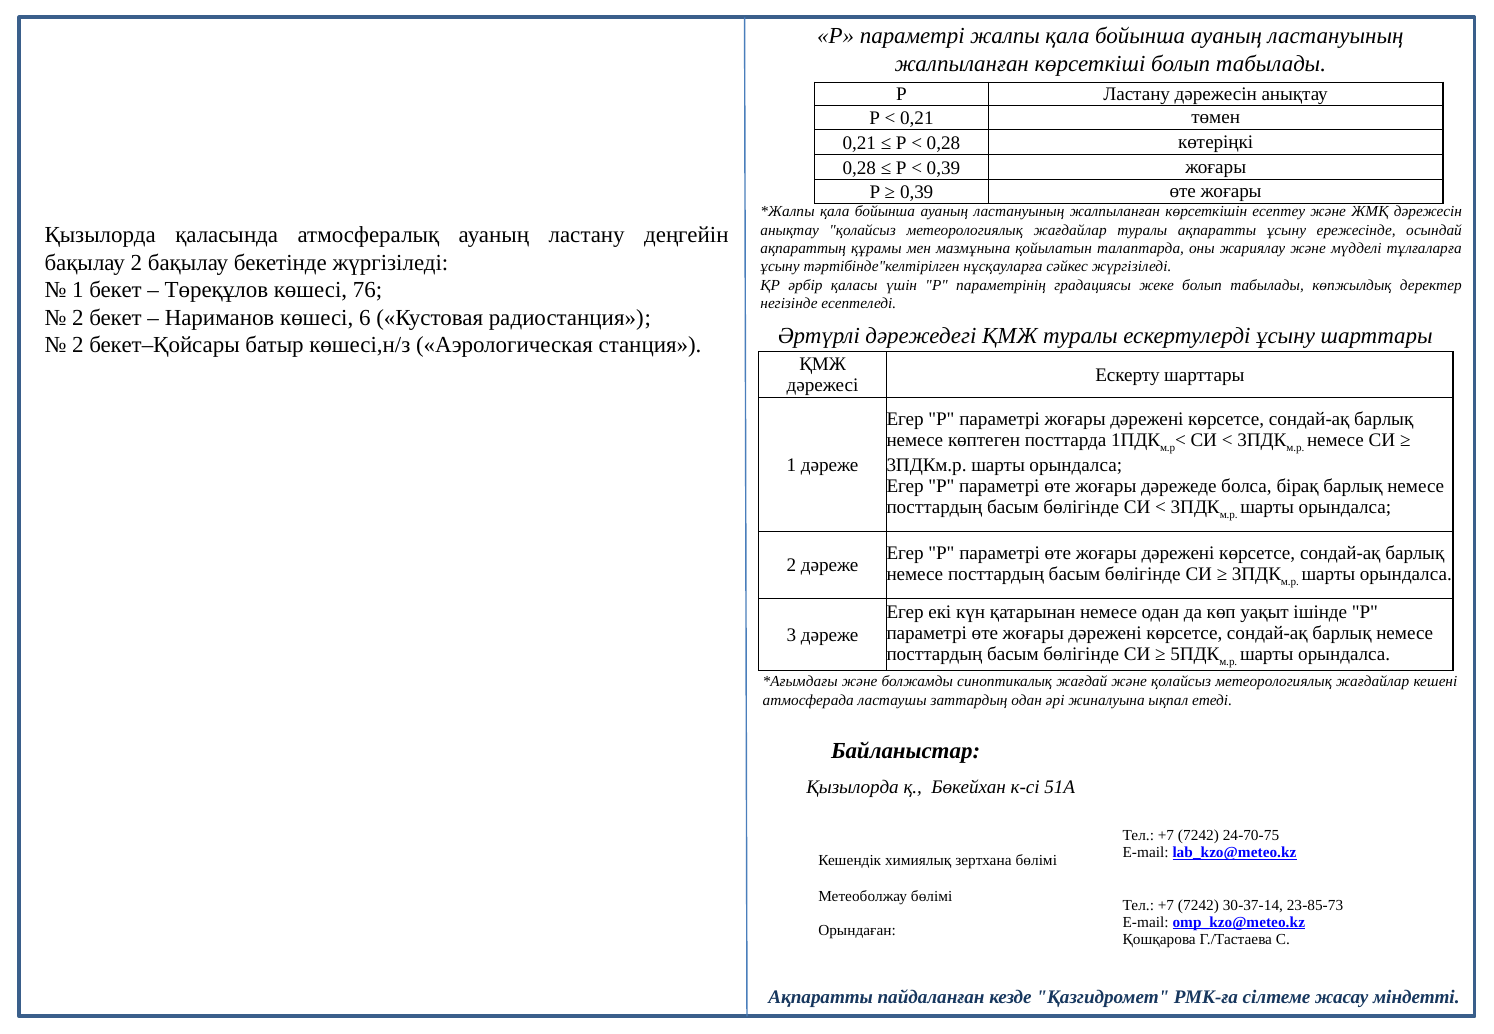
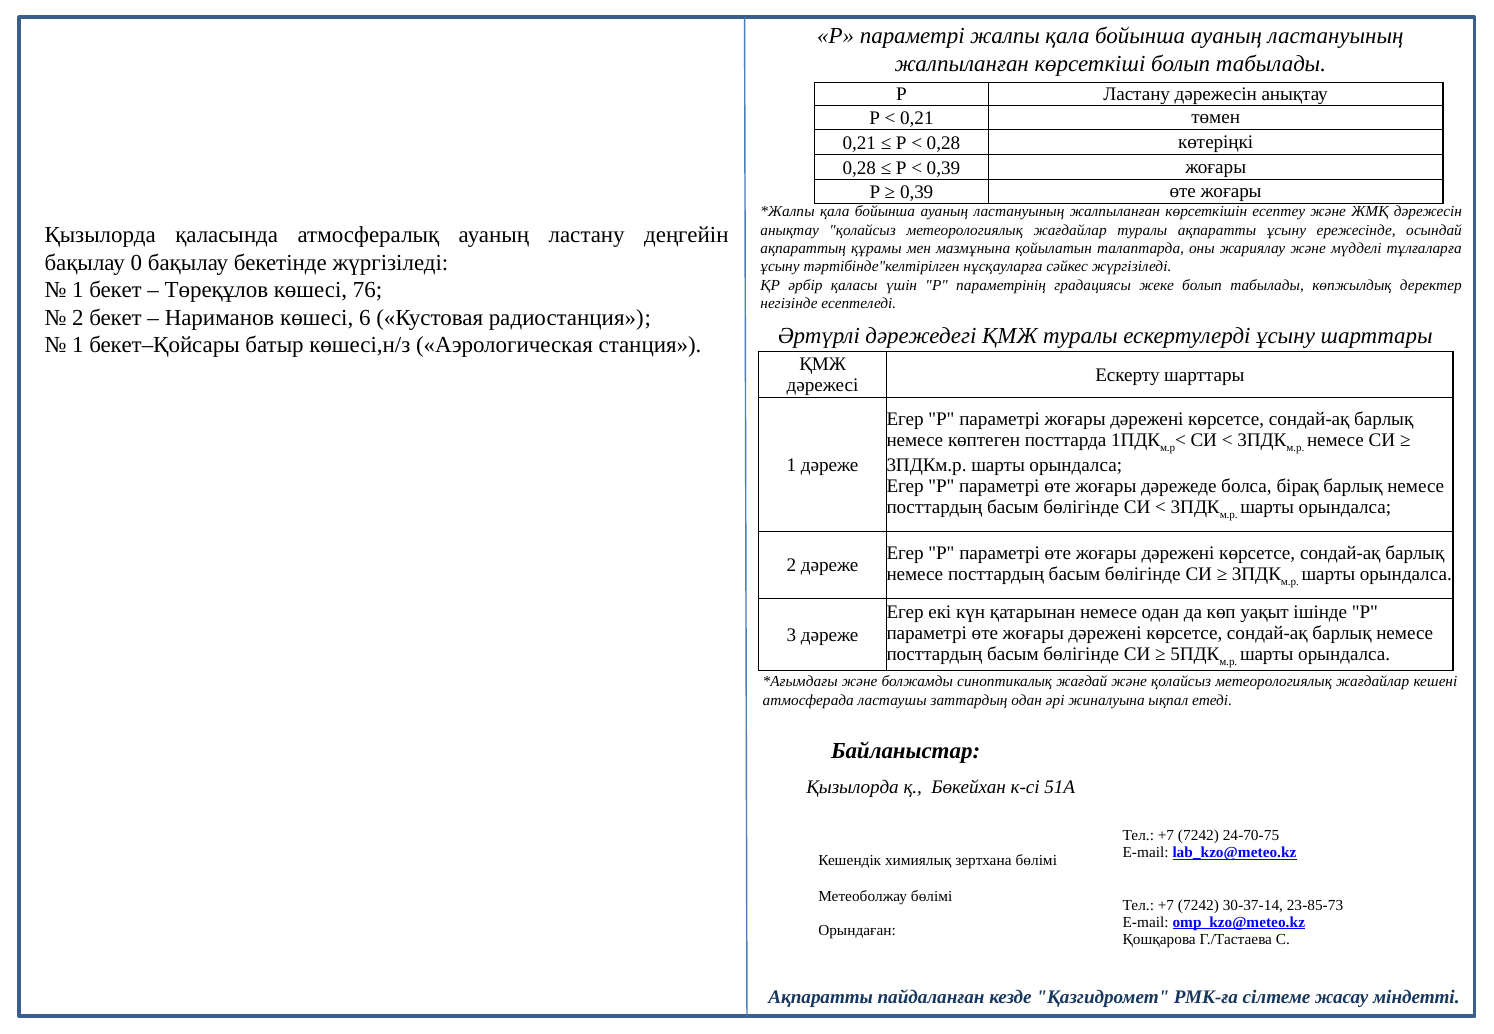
бақылау 2: 2 -> 0
2 at (78, 345): 2 -> 1
